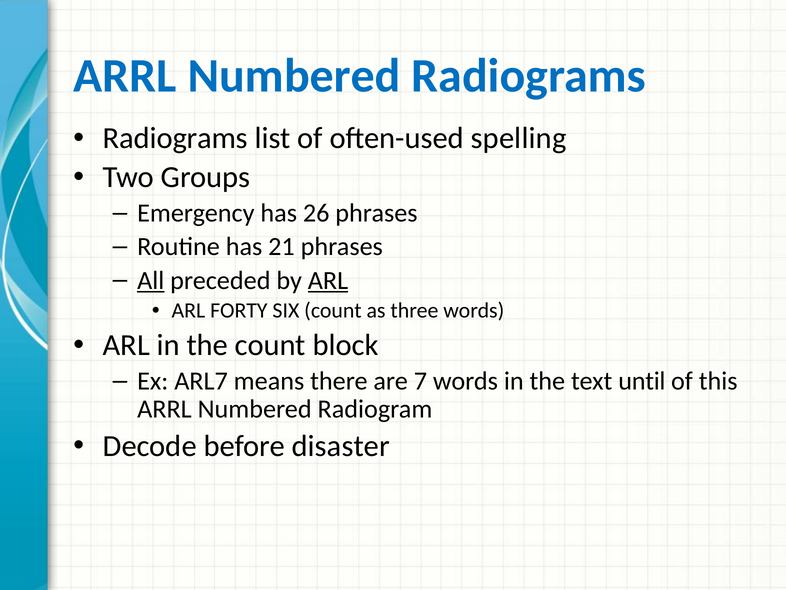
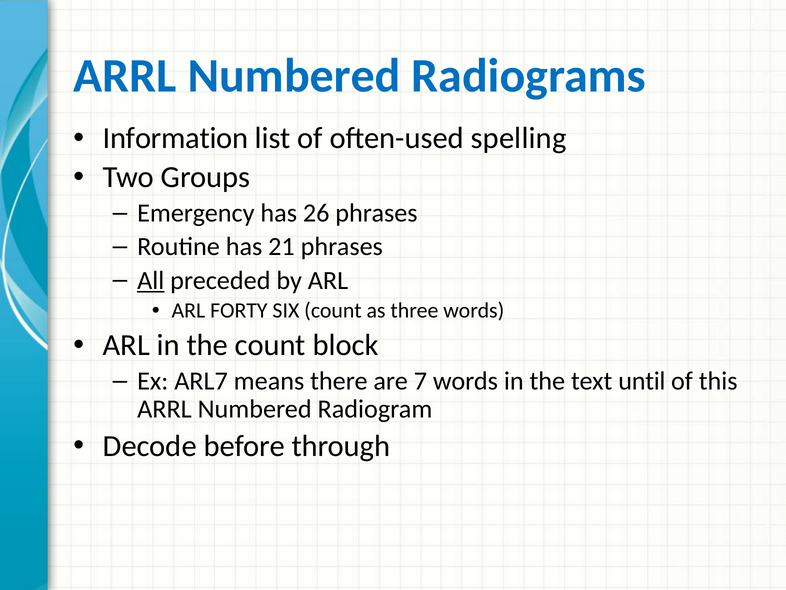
Radiograms at (175, 138): Radiograms -> Information
ARL at (328, 280) underline: present -> none
disaster: disaster -> through
